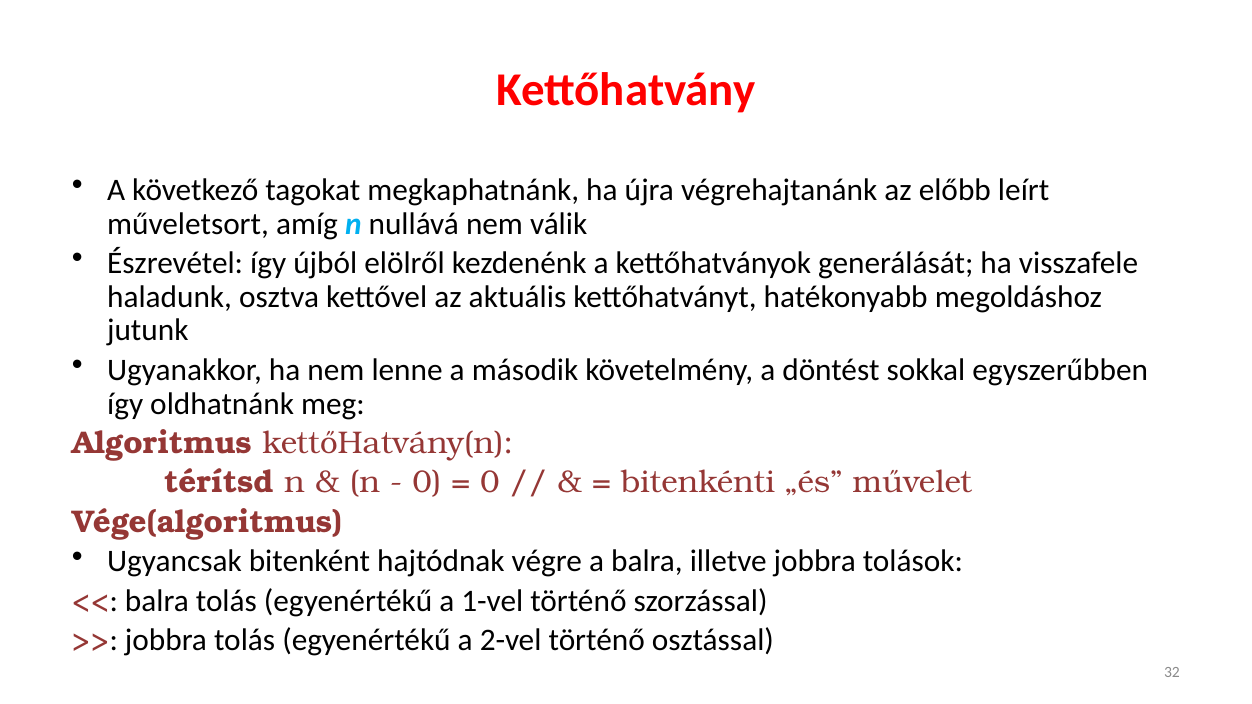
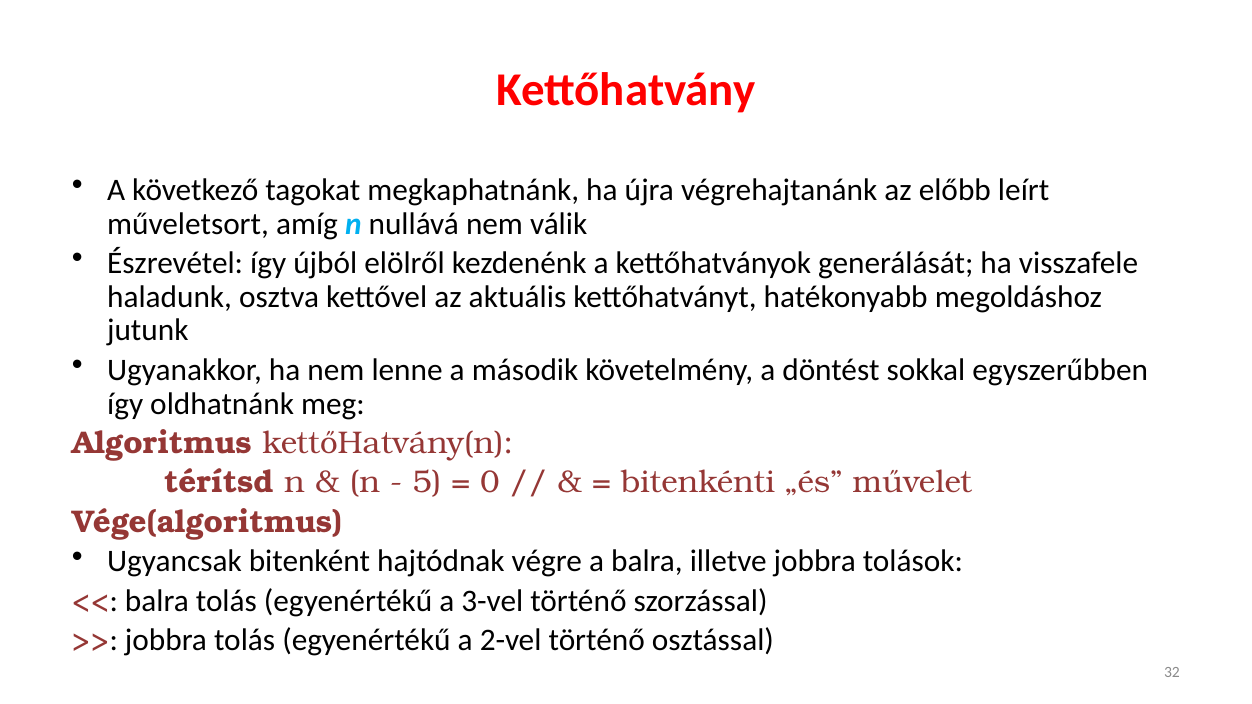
0 at (427, 483): 0 -> 5
1-vel: 1-vel -> 3-vel
